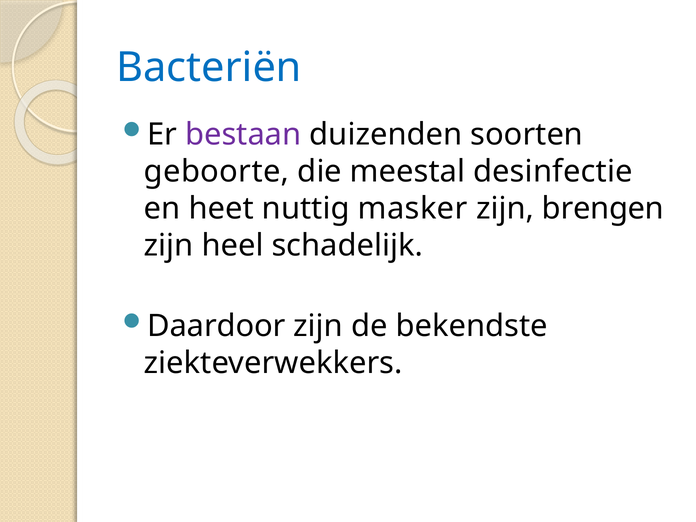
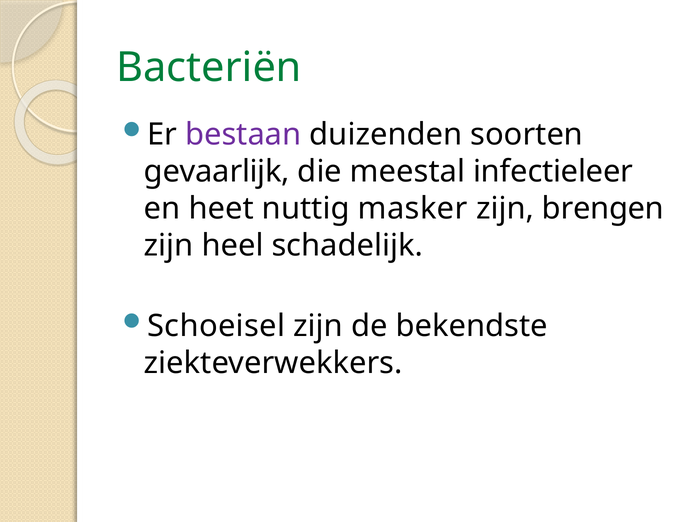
Bacteriën colour: blue -> green
geboorte: geboorte -> gevaarlijk
desinfectie: desinfectie -> infectieleer
Daardoor: Daardoor -> Schoeisel
